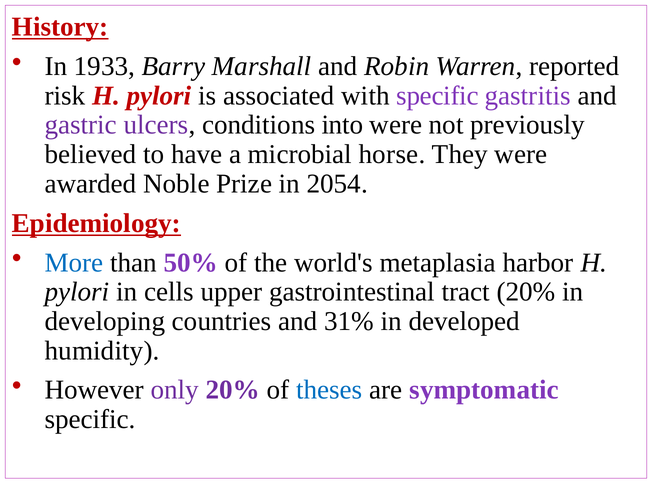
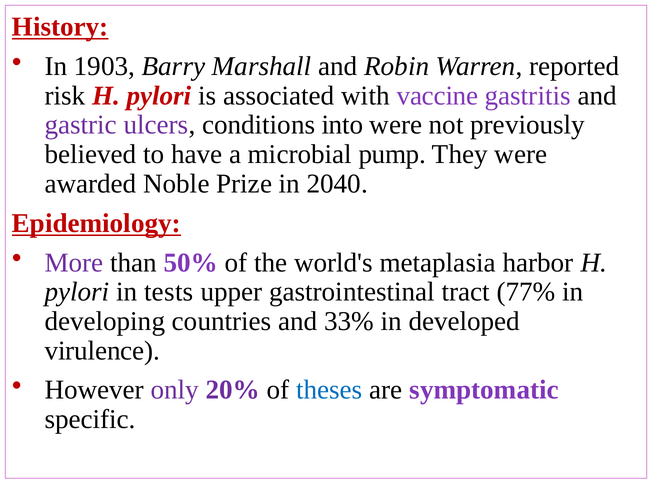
1933: 1933 -> 1903
with specific: specific -> vaccine
horse: horse -> pump
2054: 2054 -> 2040
More colour: blue -> purple
cells: cells -> tests
tract 20%: 20% -> 77%
31%: 31% -> 33%
humidity: humidity -> virulence
